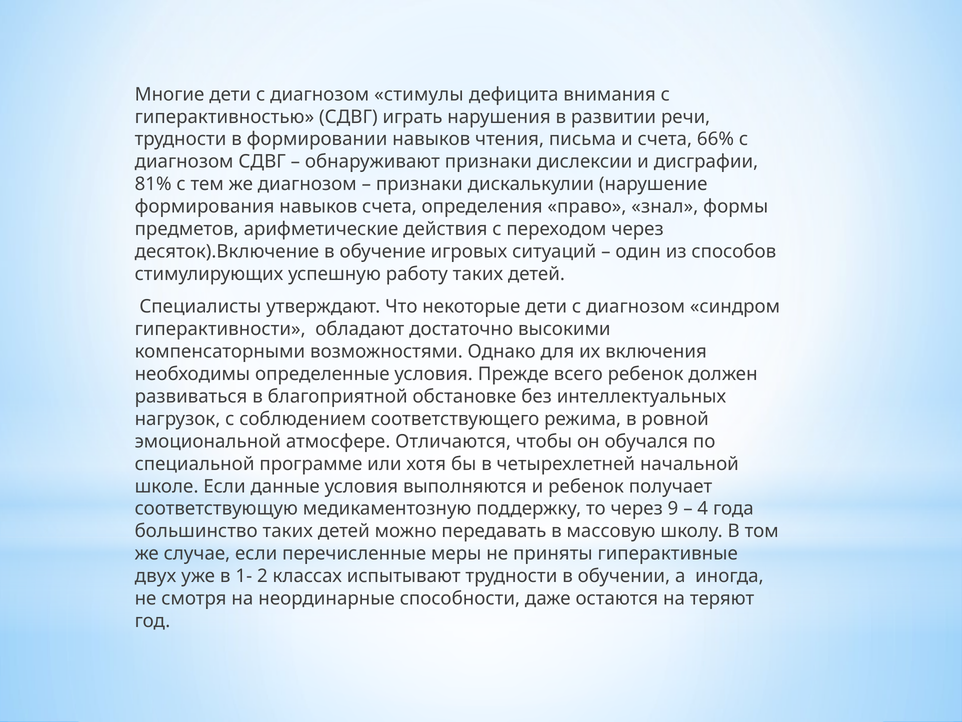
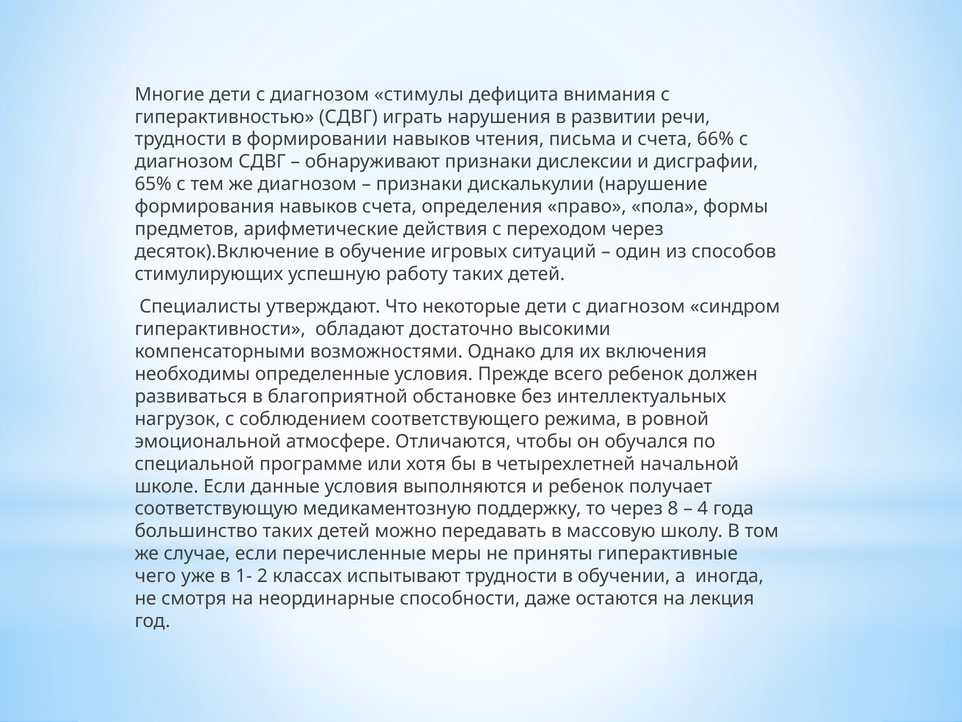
81%: 81% -> 65%
знал: знал -> пола
9: 9 -> 8
двух: двух -> чего
теряют: теряют -> лекция
